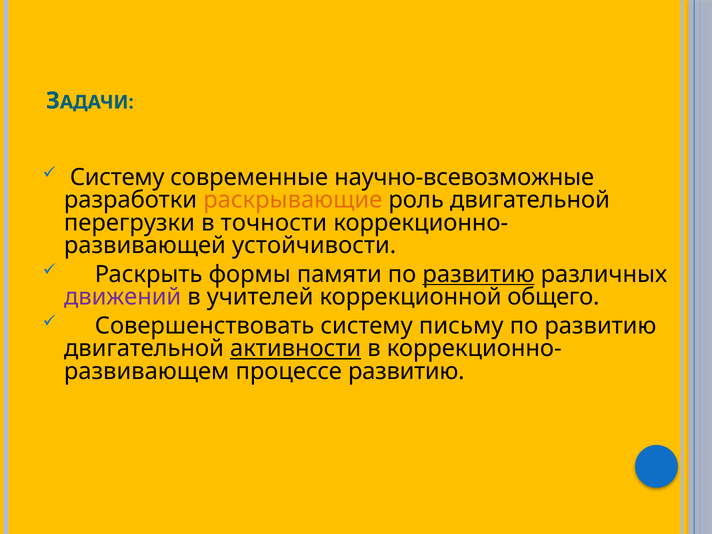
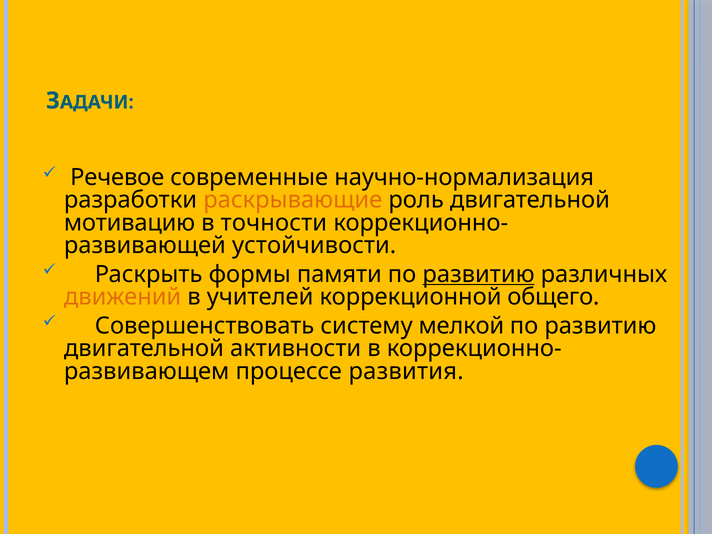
Систему at (117, 177): Систему -> Речевое
научно-всевозможные: научно-всевозможные -> научно-нормализация
перегрузки: перегрузки -> мотивацию
движений colour: purple -> orange
письму: письму -> мелкой
активности underline: present -> none
процессе развитию: развитию -> развития
